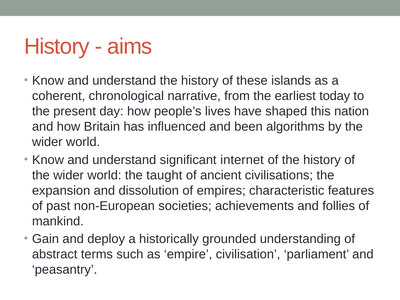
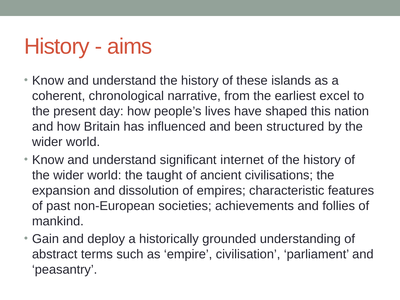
today: today -> excel
algorithms: algorithms -> structured
